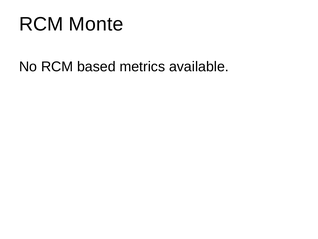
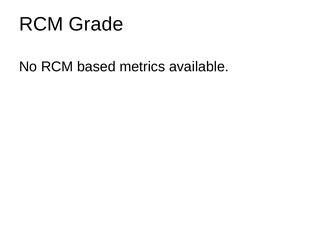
Monte: Monte -> Grade
